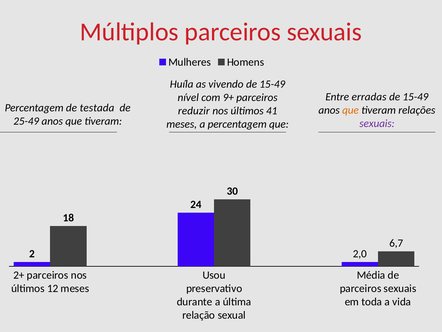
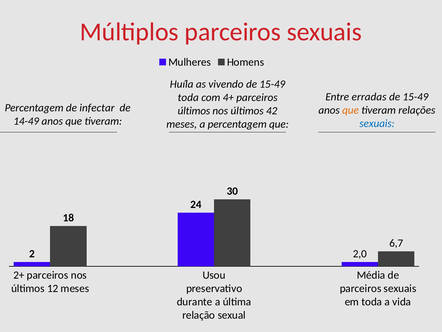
nível at (188, 97): nível -> toda
9+: 9+ -> 4+
testada: testada -> infectar
reduzir at (194, 111): reduzir -> últimos
41: 41 -> 42
25-49: 25-49 -> 14-49
sexuais at (377, 123) colour: purple -> blue
